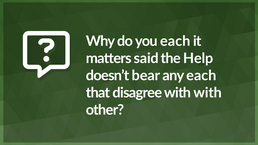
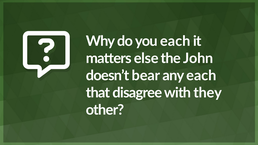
said: said -> else
Help: Help -> John
with with: with -> they
